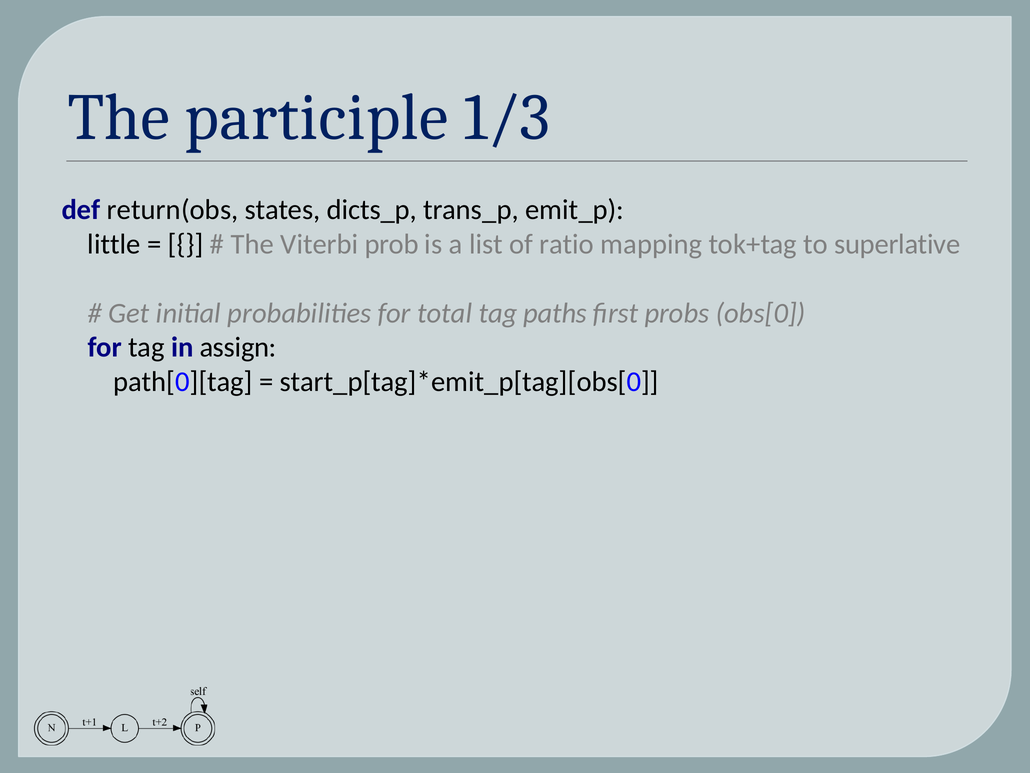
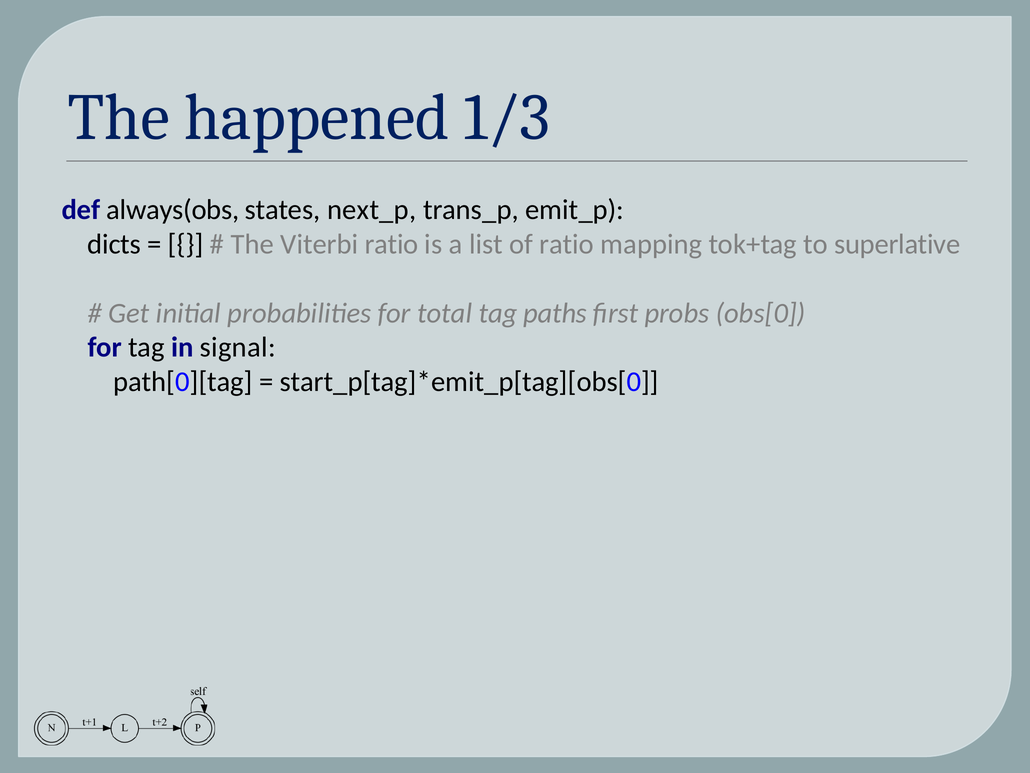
participle: participle -> happened
return(obs: return(obs -> always(obs
dicts_p: dicts_p -> next_p
little: little -> dicts
Viterbi prob: prob -> ratio
assign: assign -> signal
